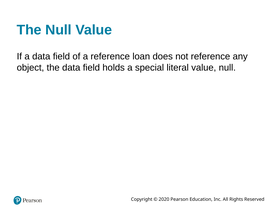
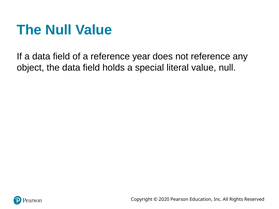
loan: loan -> year
